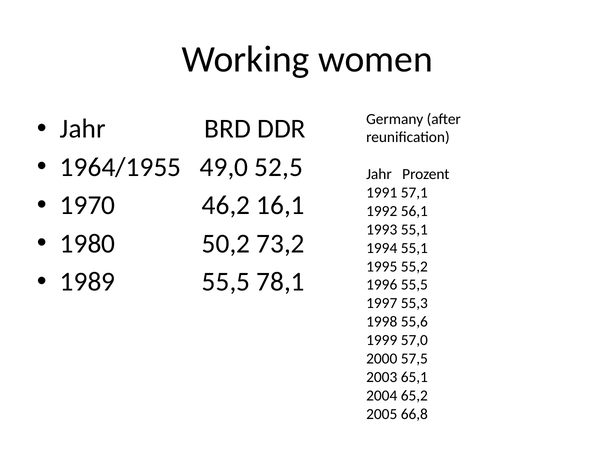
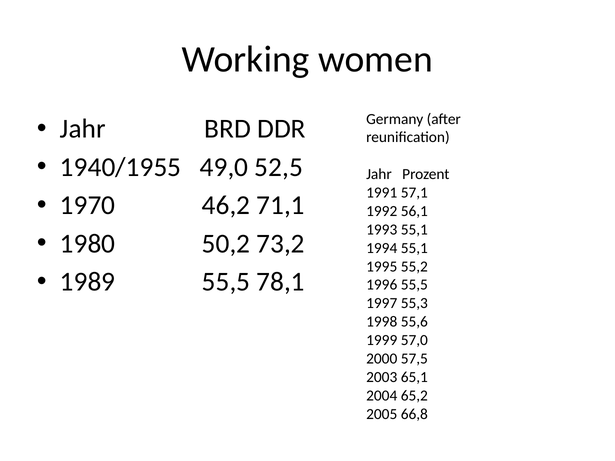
1964/1955: 1964/1955 -> 1940/1955
16,1: 16,1 -> 71,1
